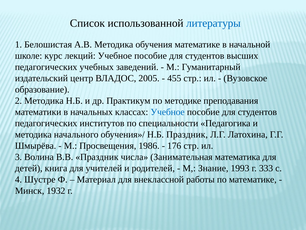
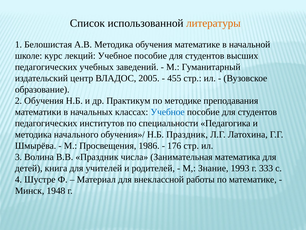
литературы colour: blue -> orange
2 Методика: Методика -> Обучения
1932: 1932 -> 1948
